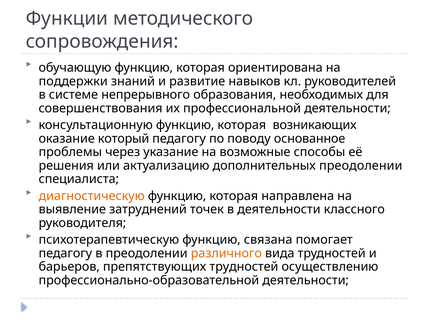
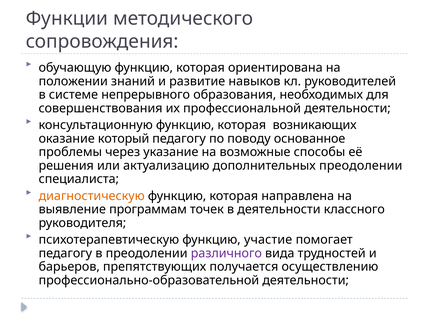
поддержки: поддержки -> положении
затруднений: затруднений -> программам
связана: связана -> участие
различного colour: orange -> purple
препятствующих трудностей: трудностей -> получается
